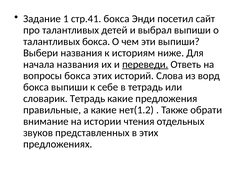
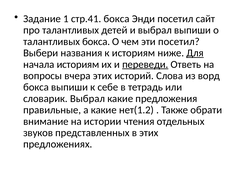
эти выпиши: выпиши -> посетил
Для underline: none -> present
начала названия: названия -> историям
вопросы бокса: бокса -> вчера
словарик Тетрадь: Тетрадь -> Выбрал
